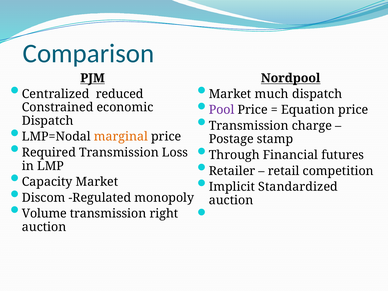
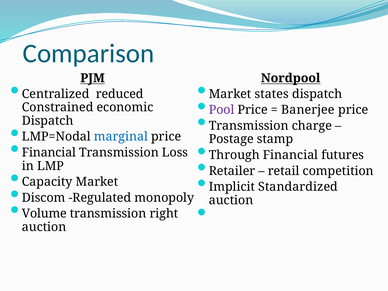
much: much -> states
Equation: Equation -> Banerjee
marginal colour: orange -> blue
Required at (49, 153): Required -> Financial
